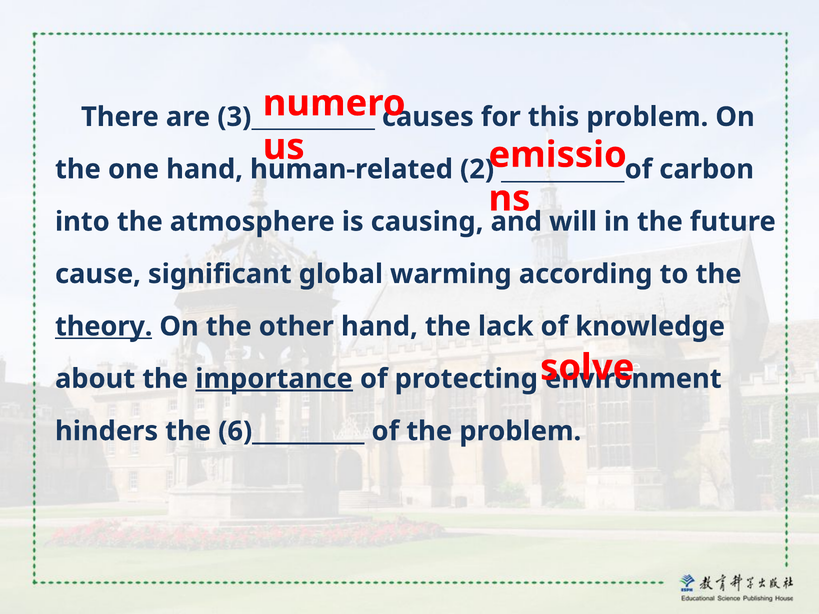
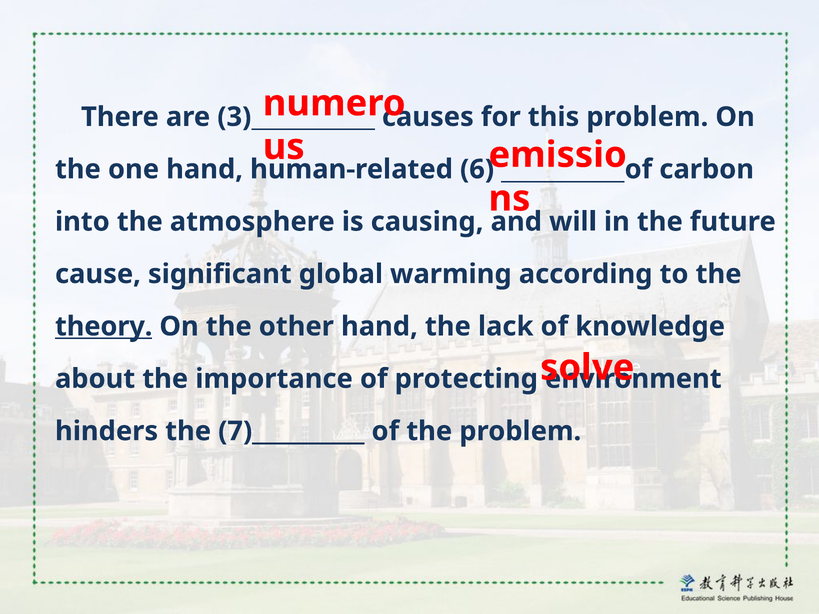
2: 2 -> 6
importance underline: present -> none
6)__________: 6)__________ -> 7)__________
